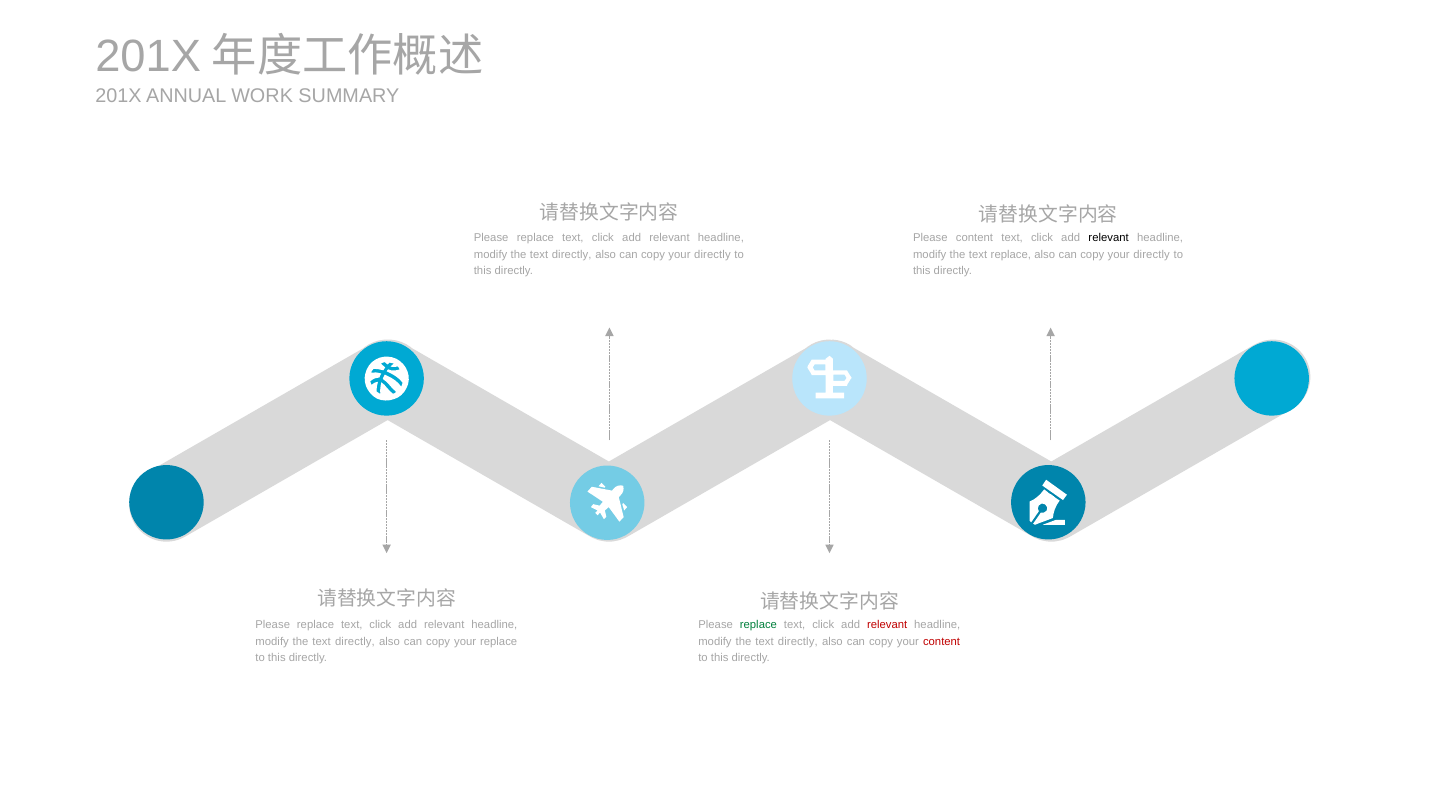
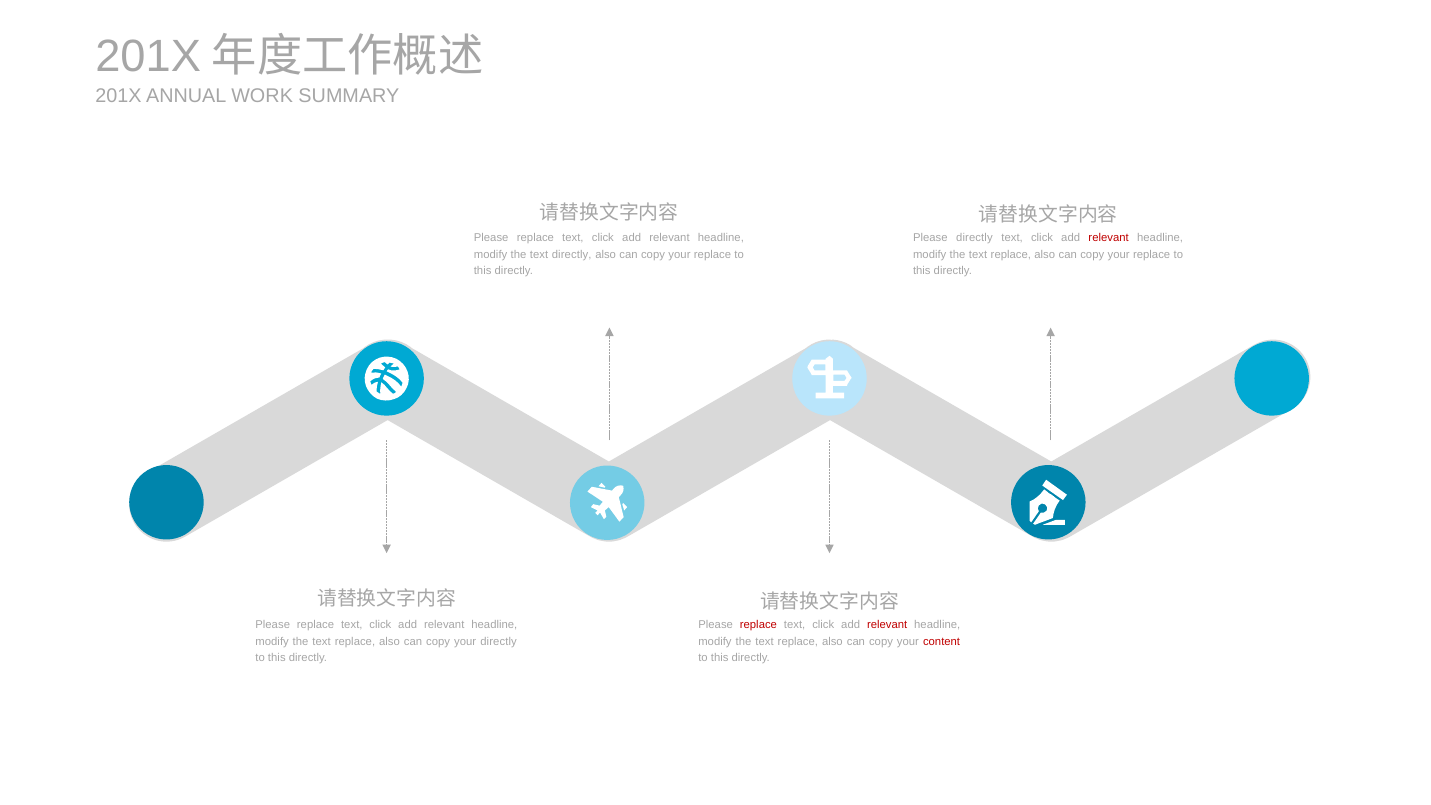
Please content: content -> directly
relevant at (1109, 238) colour: black -> red
directly at (712, 254): directly -> replace
directly at (1152, 254): directly -> replace
replace at (758, 625) colour: green -> red
directly at (355, 641): directly -> replace
your replace: replace -> directly
directly at (798, 641): directly -> replace
